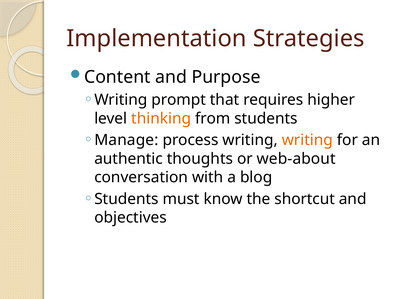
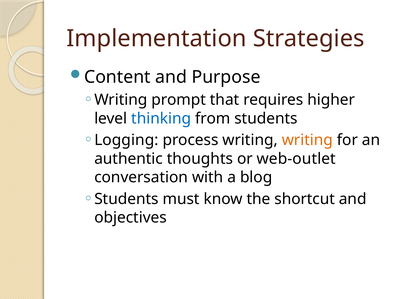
thinking colour: orange -> blue
Manage: Manage -> Logging
web-about: web-about -> web-outlet
